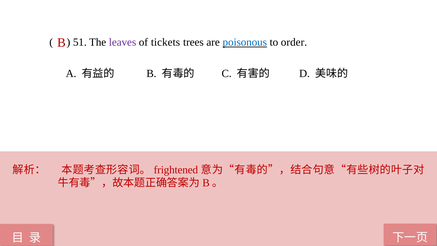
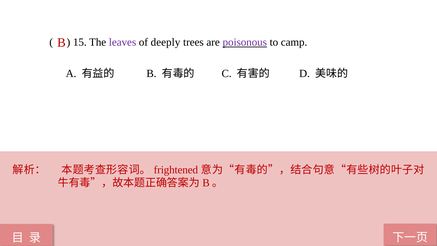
51: 51 -> 15
tickets: tickets -> deeply
poisonous colour: blue -> purple
order: order -> camp
